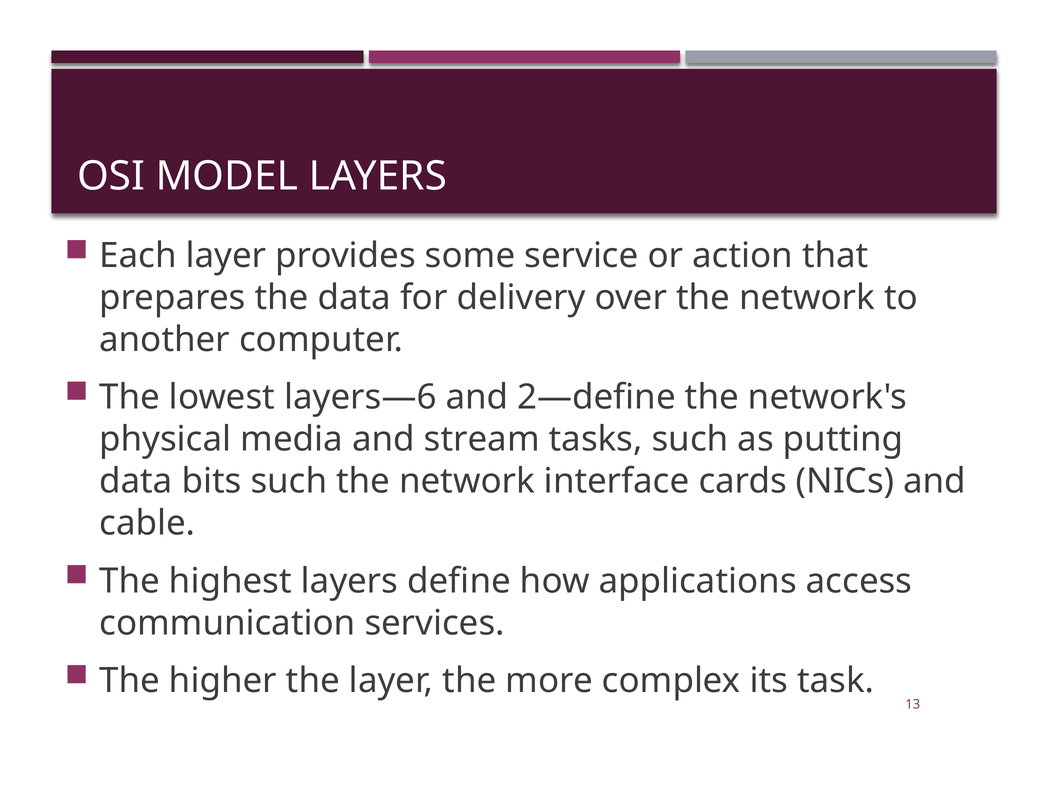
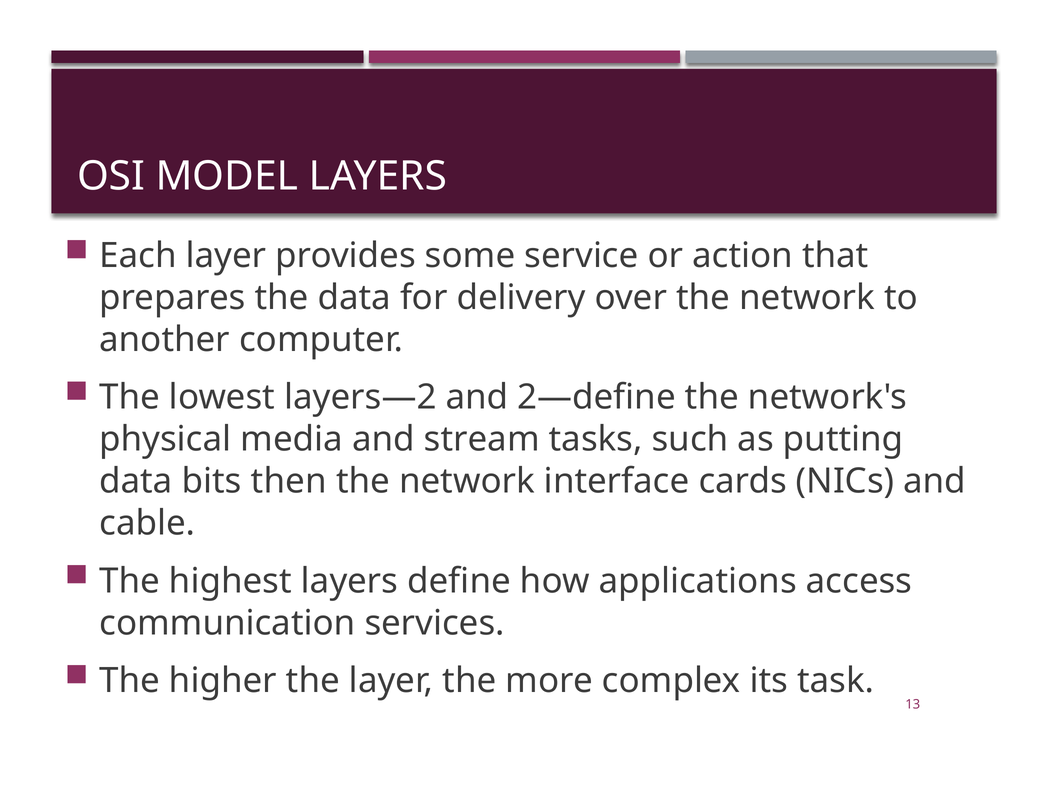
layers—6: layers—6 -> layers—2
bits such: such -> then
